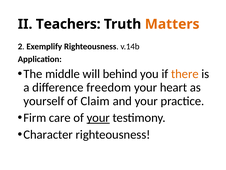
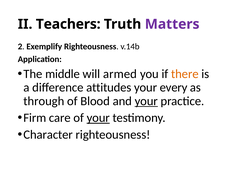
Matters colour: orange -> purple
behind: behind -> armed
freedom: freedom -> attitudes
heart: heart -> every
yourself: yourself -> through
Claim: Claim -> Blood
your at (146, 101) underline: none -> present
